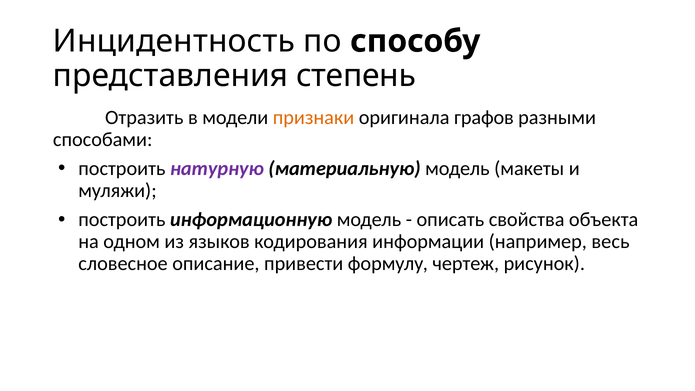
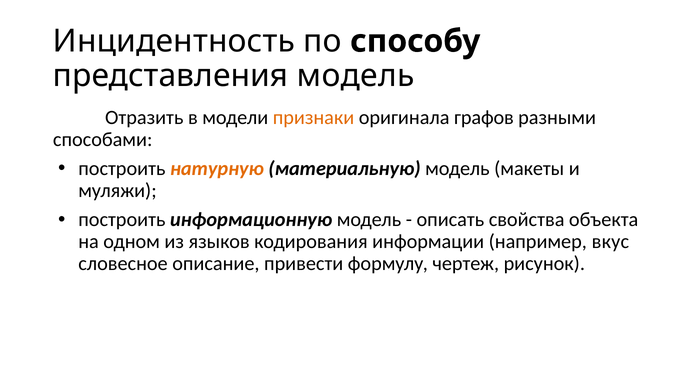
представления степень: степень -> модель
натурную colour: purple -> orange
весь: весь -> вкус
